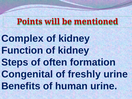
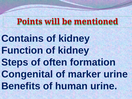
Complex: Complex -> Contains
freshly: freshly -> marker
